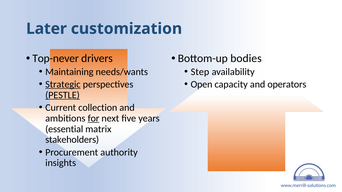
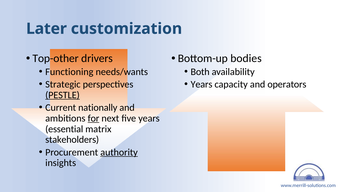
Top-never: Top-never -> Top-other
Maintaining: Maintaining -> Functioning
Step: Step -> Both
Strategic underline: present -> none
Open at (202, 84): Open -> Years
collection: collection -> nationally
authority underline: none -> present
